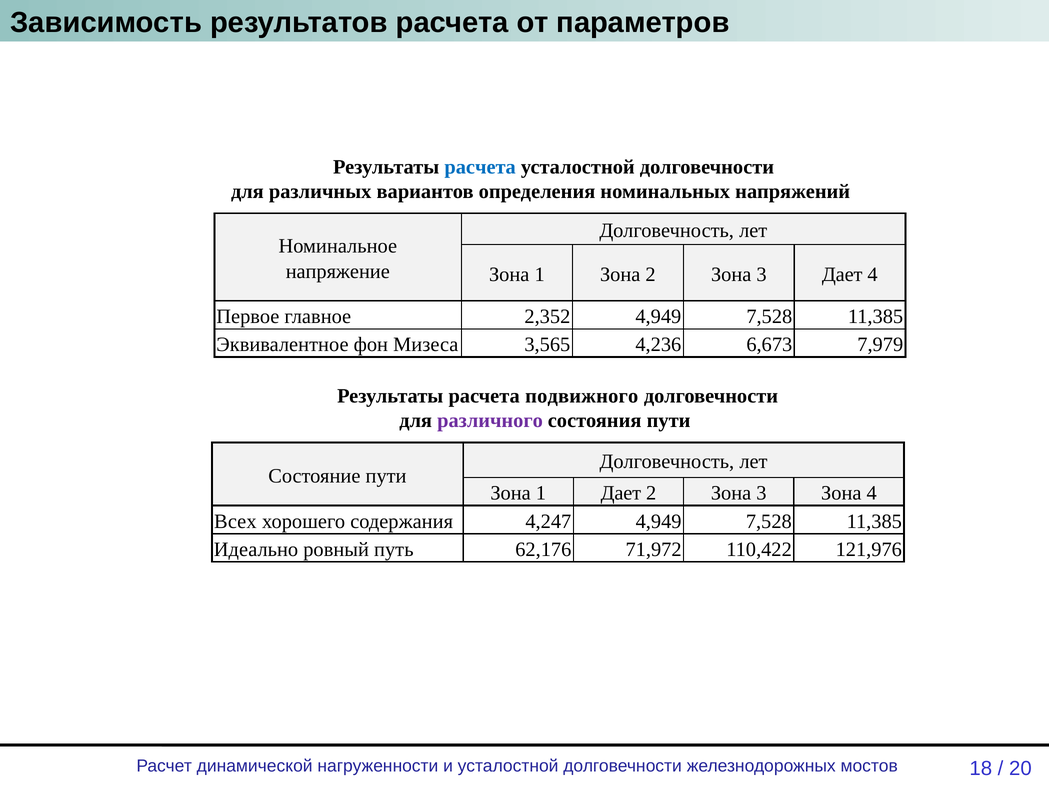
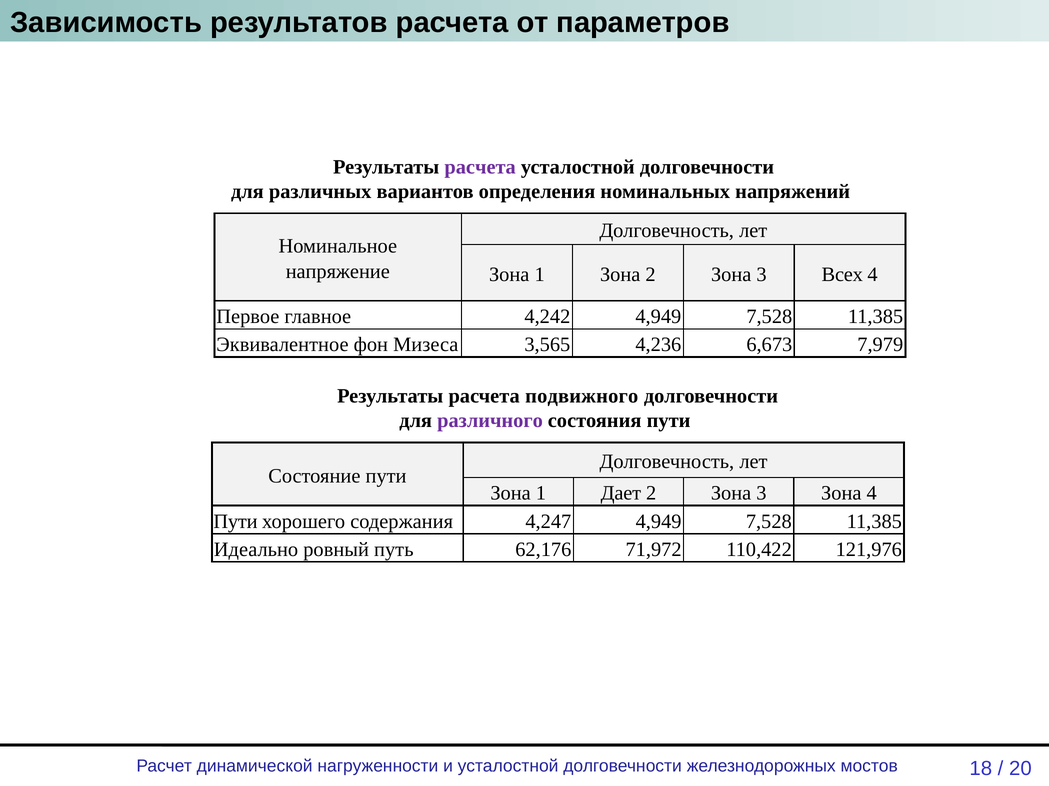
расчета at (480, 167) colour: blue -> purple
3 Дает: Дает -> Всех
2,352: 2,352 -> 4,242
Всех at (235, 522): Всех -> Пути
